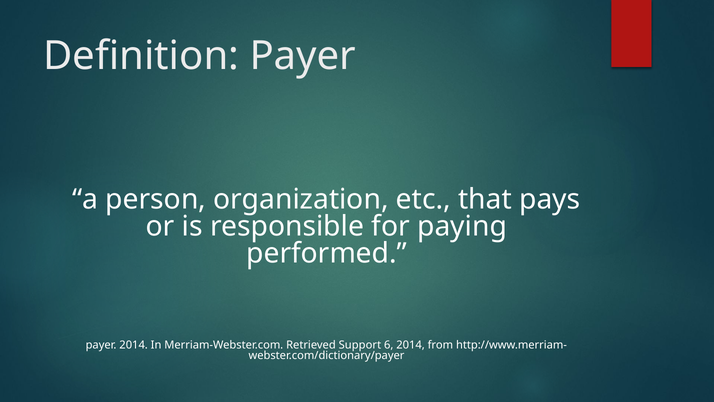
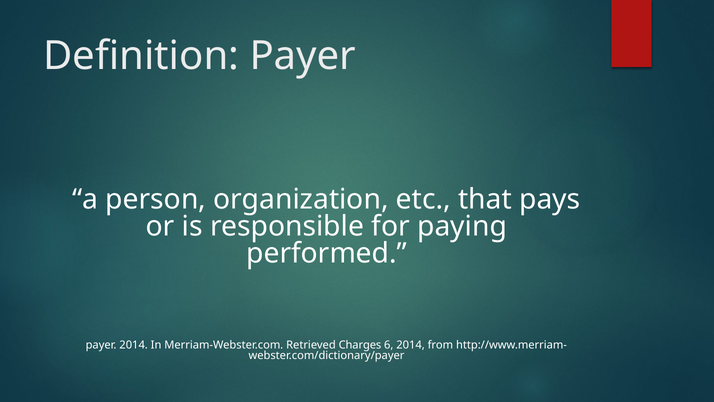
Support: Support -> Charges
